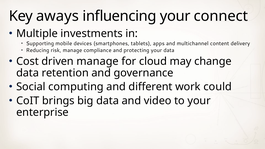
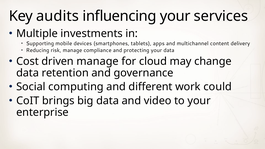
aways: aways -> audits
connect: connect -> services
